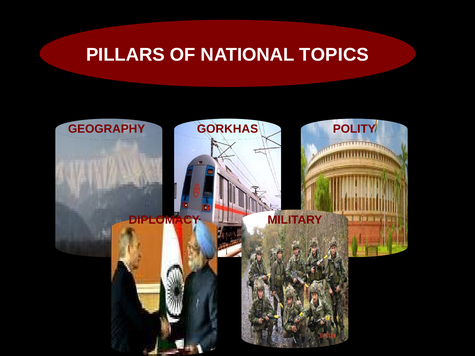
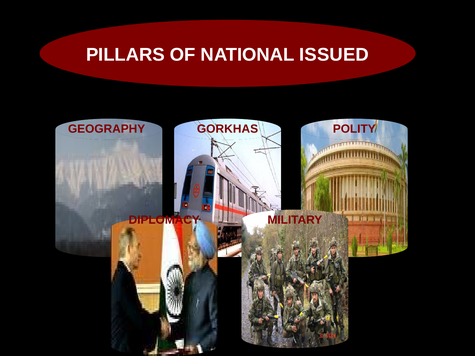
TOPICS: TOPICS -> ISSUED
